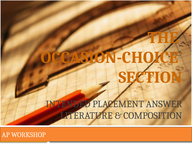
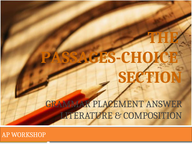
OCCASION-CHOICE: OCCASION-CHOICE -> PASSAGES-CHOICE
INTENDED: INTENDED -> GRAMMAR
